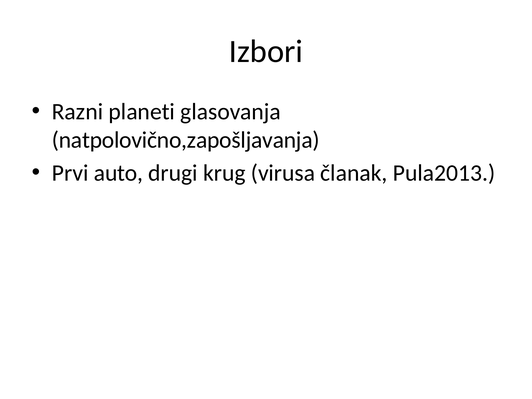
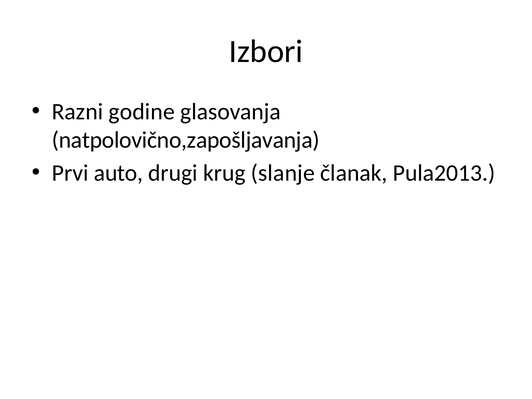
planeti: planeti -> godine
virusa: virusa -> slanje
